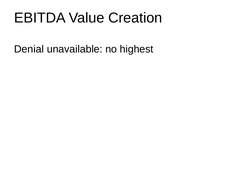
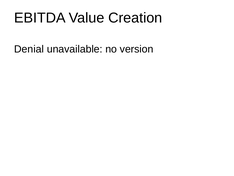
highest: highest -> version
